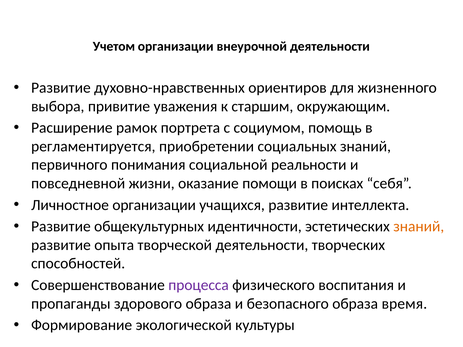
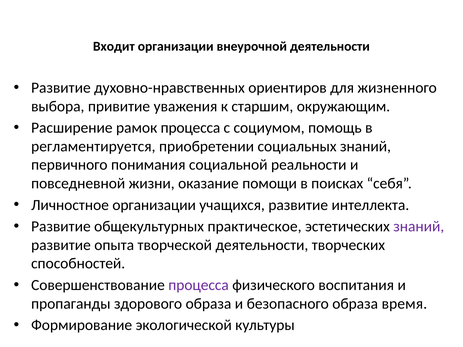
Учетом: Учетом -> Входит
рамок портрета: портрета -> процесса
идентичности: идентичности -> практическое
знаний at (419, 227) colour: orange -> purple
